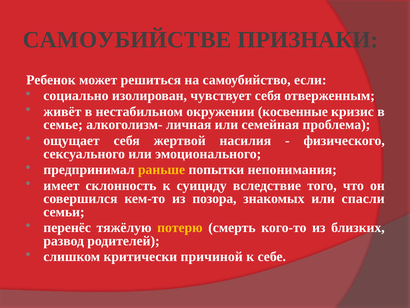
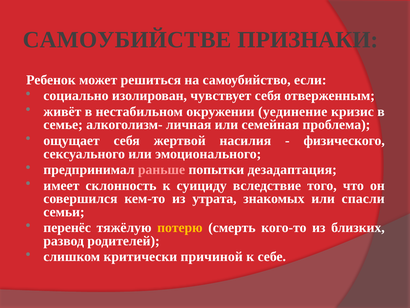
косвенные: косвенные -> уединение
раньше colour: yellow -> pink
непонимания: непонимания -> дезадаптация
позора: позора -> утрата
